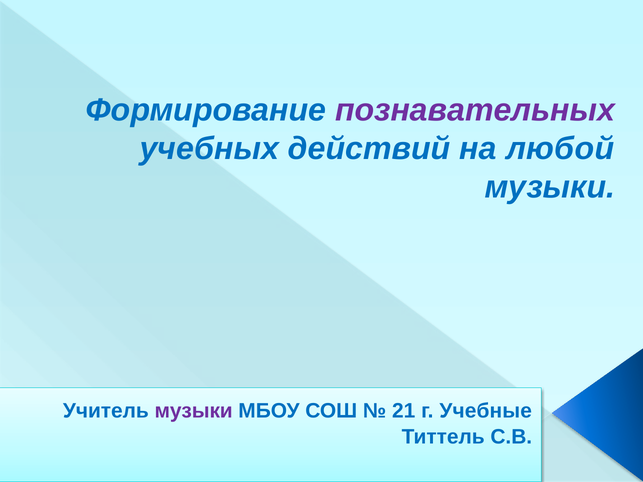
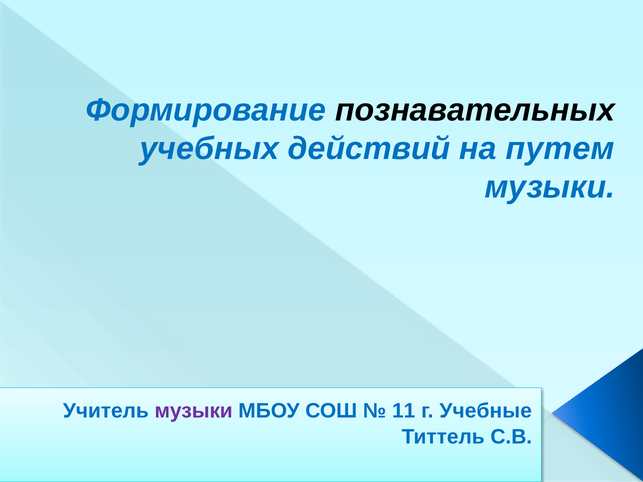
познавательных colour: purple -> black
любой: любой -> путем
21: 21 -> 11
